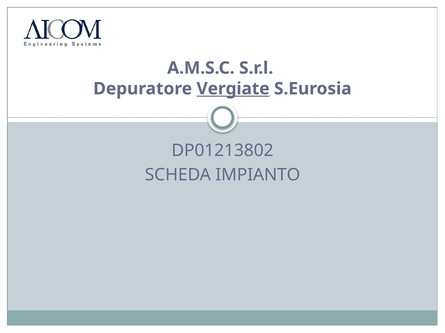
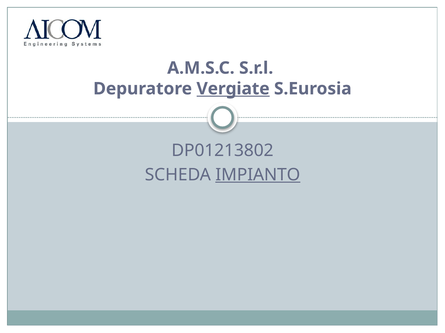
IMPIANTO underline: none -> present
